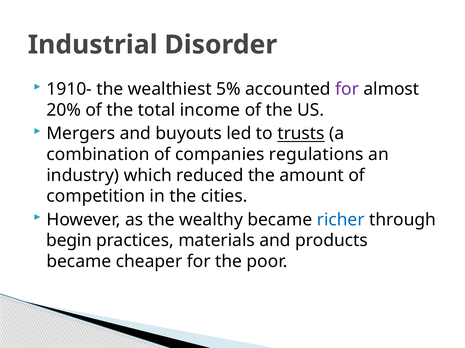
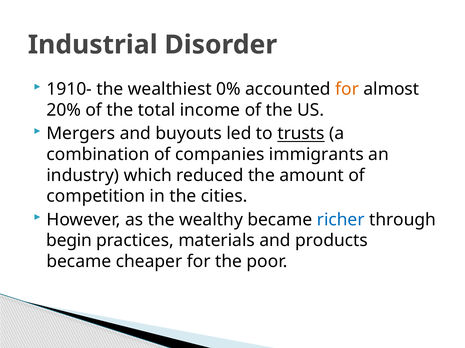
5%: 5% -> 0%
for at (347, 89) colour: purple -> orange
regulations: regulations -> immigrants
